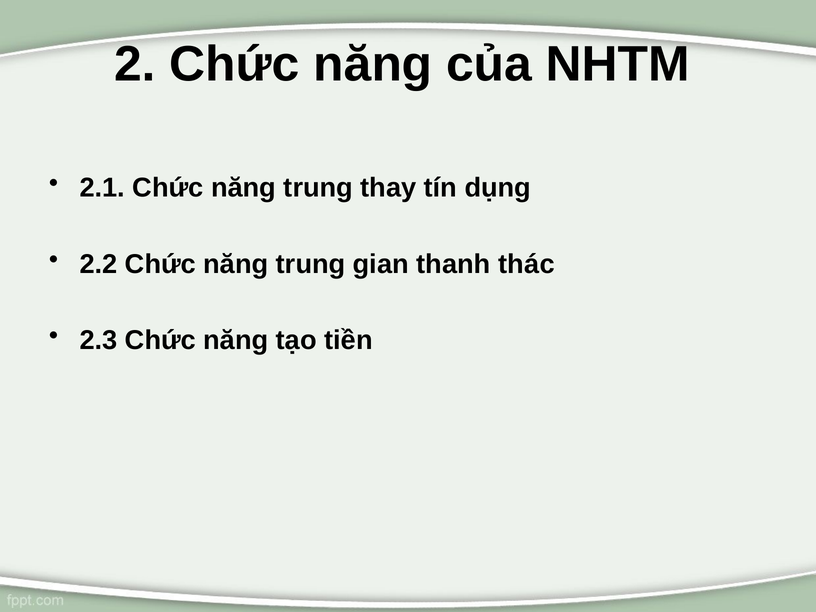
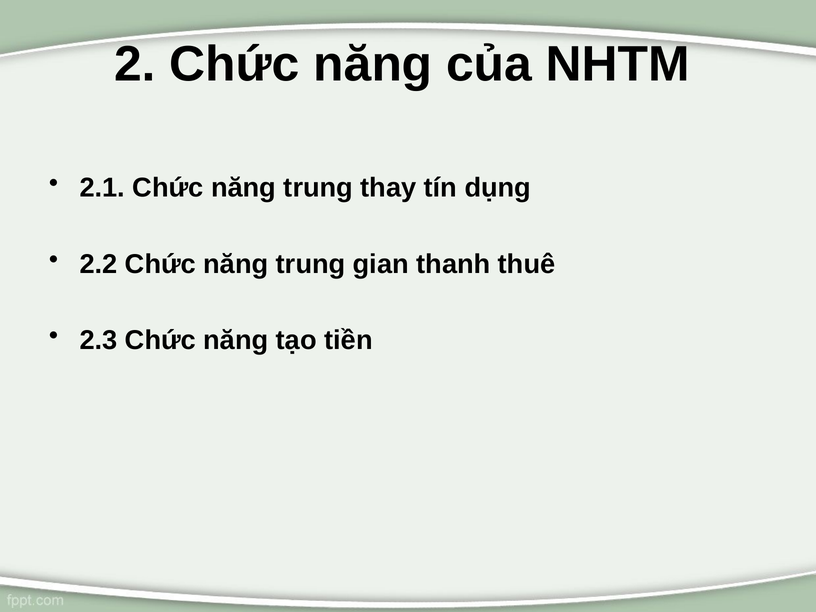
thác: thác -> thuê
